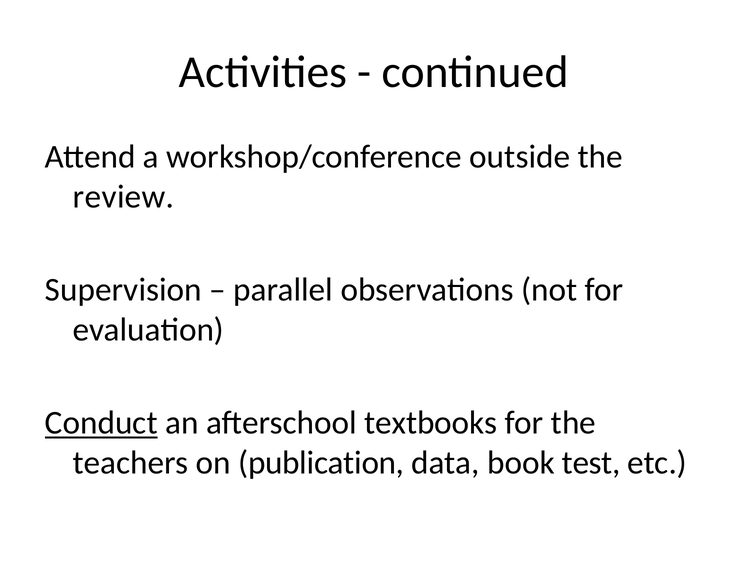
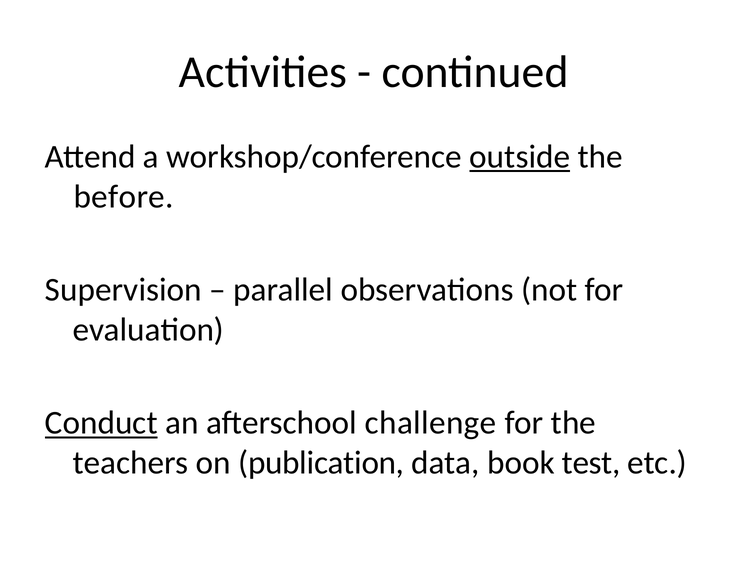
outside underline: none -> present
review: review -> before
textbooks: textbooks -> challenge
